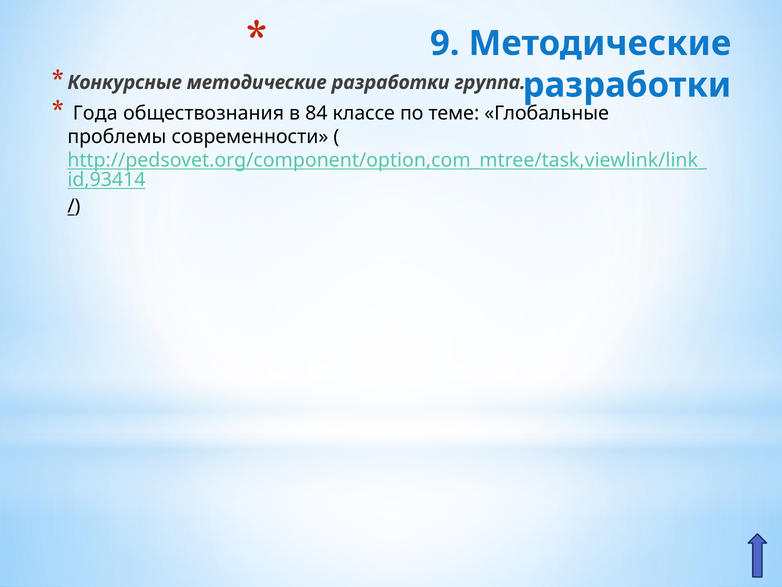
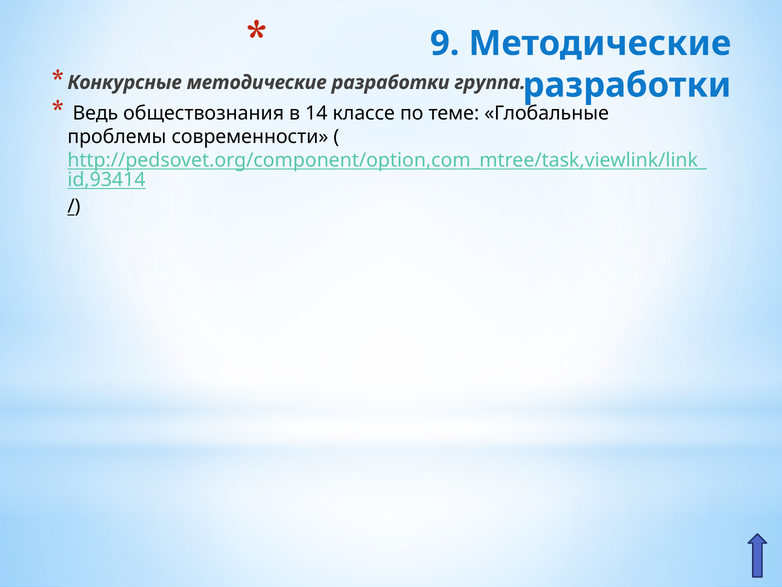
Года: Года -> Ведь
84: 84 -> 14
